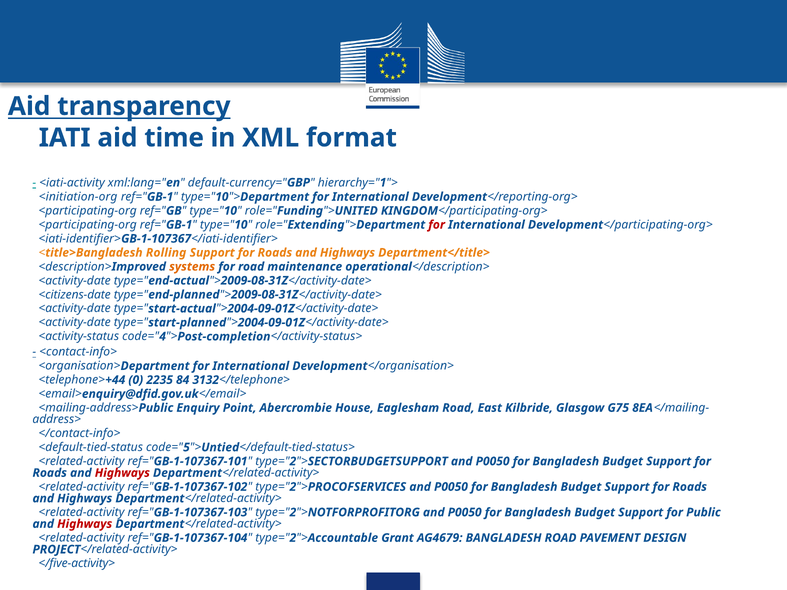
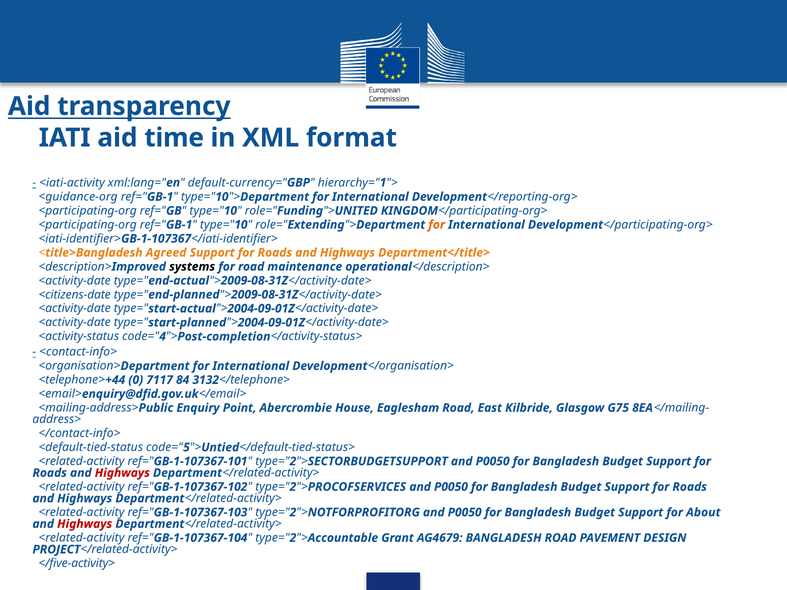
<initiation-org: <initiation-org -> <guidance-org
for at (437, 225) colour: red -> orange
Rolling: Rolling -> Agreed
systems colour: orange -> black
2235: 2235 -> 7117
Public: Public -> About
